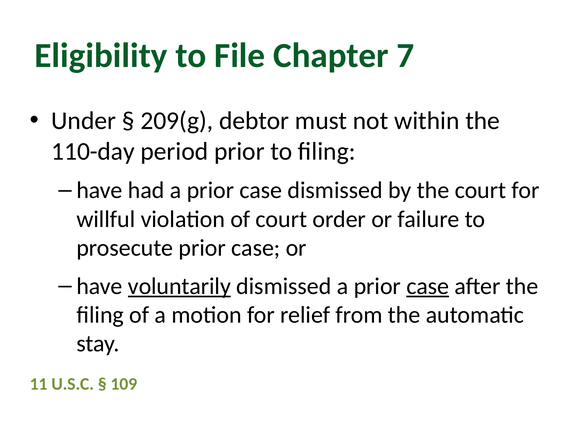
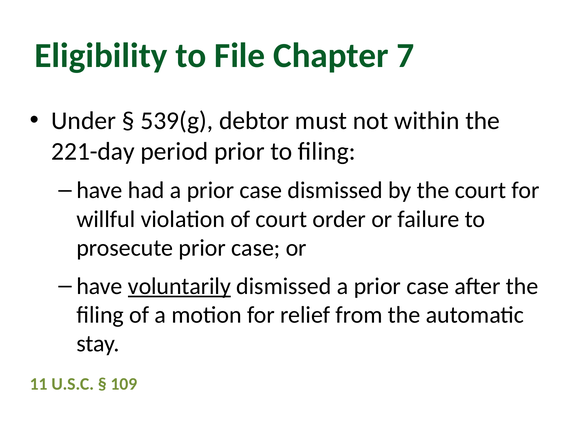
209(g: 209(g -> 539(g
110-day: 110-day -> 221-day
case at (428, 286) underline: present -> none
